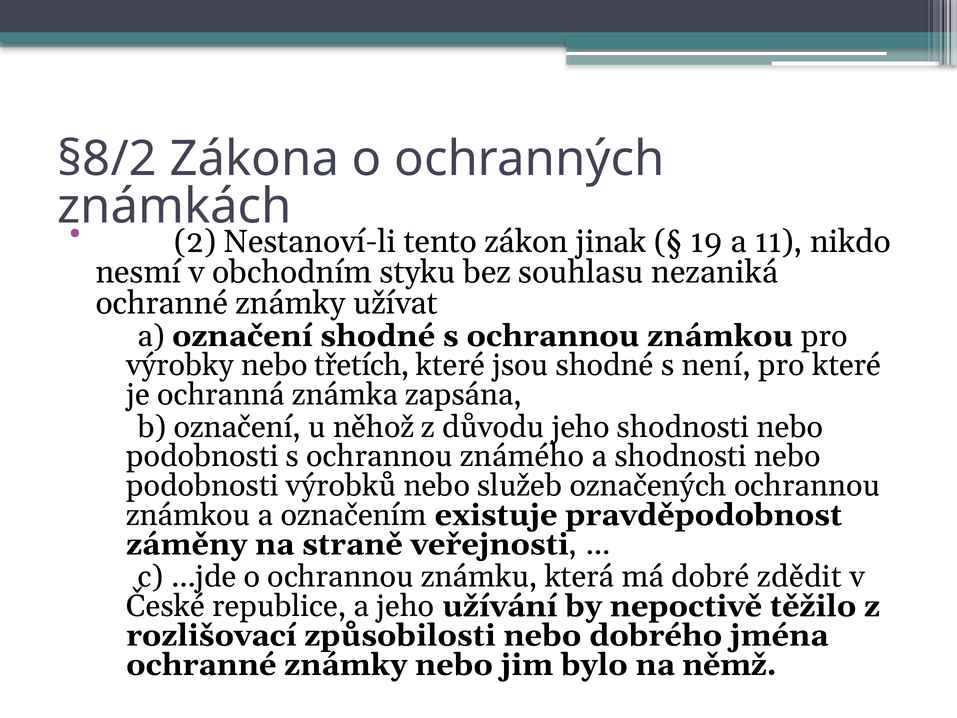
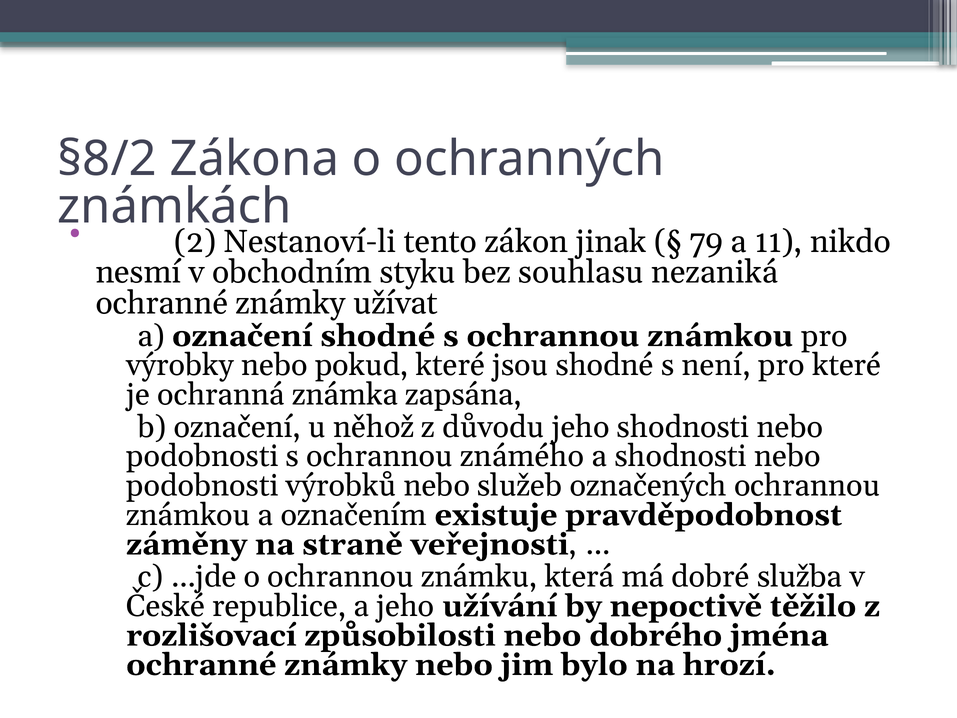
19: 19 -> 79
třetích: třetích -> pokud
zdědit: zdědit -> služba
němž: němž -> hrozí
